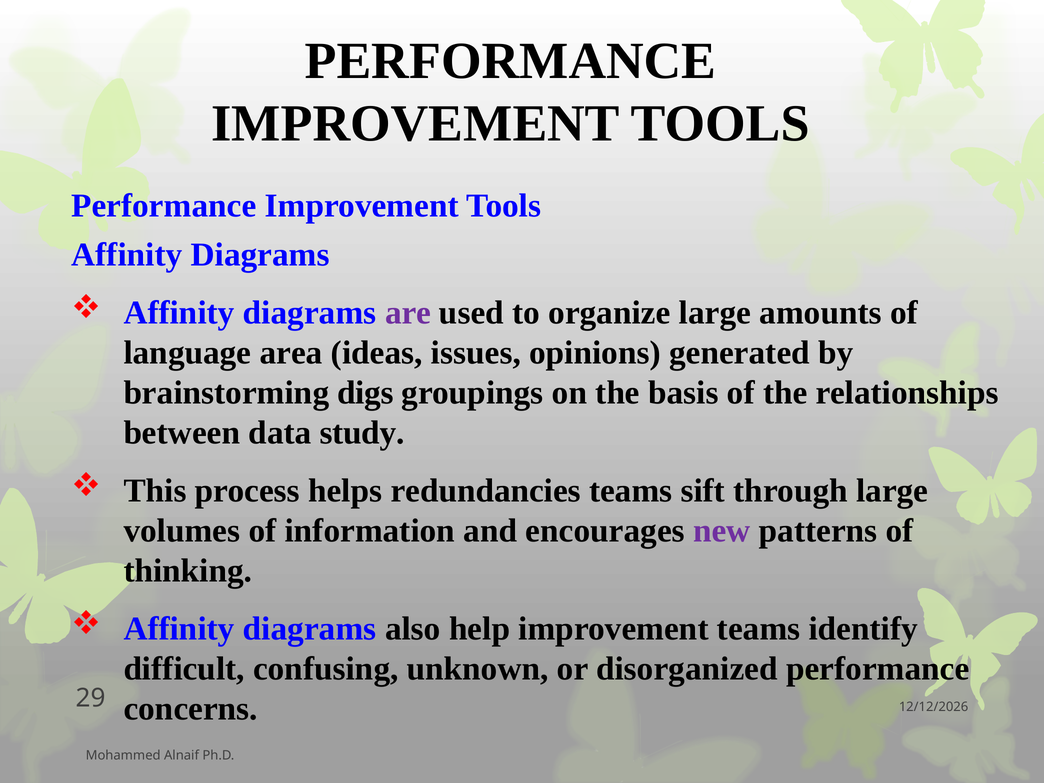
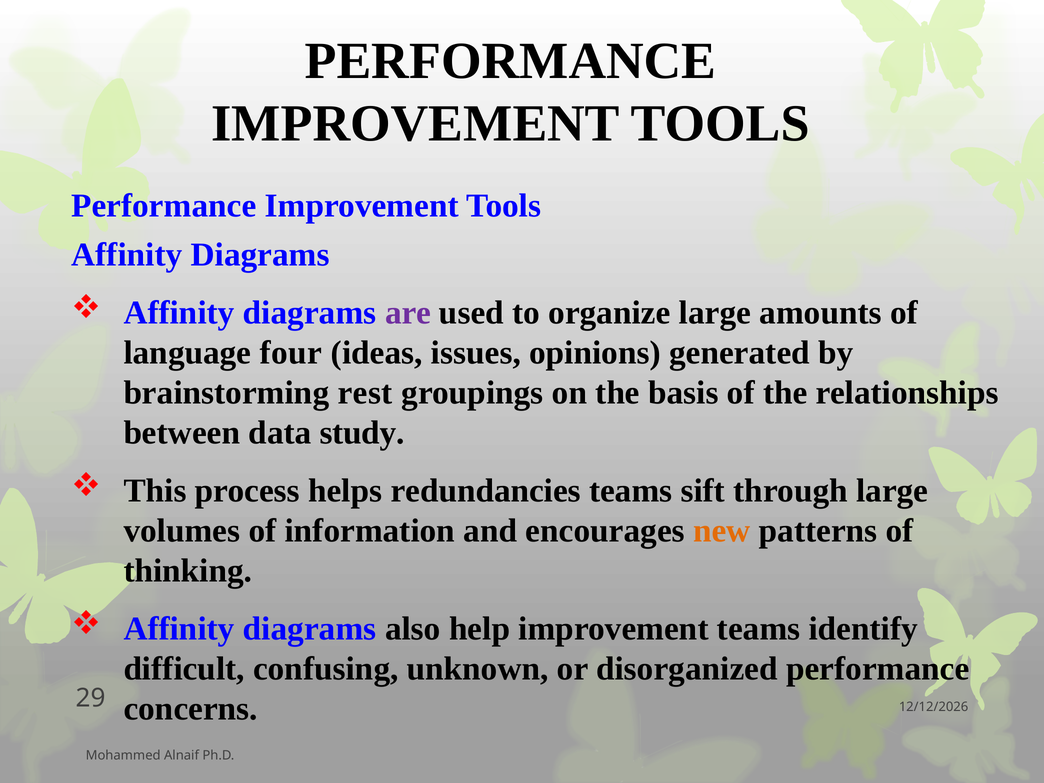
area: area -> four
digs: digs -> rest
new colour: purple -> orange
